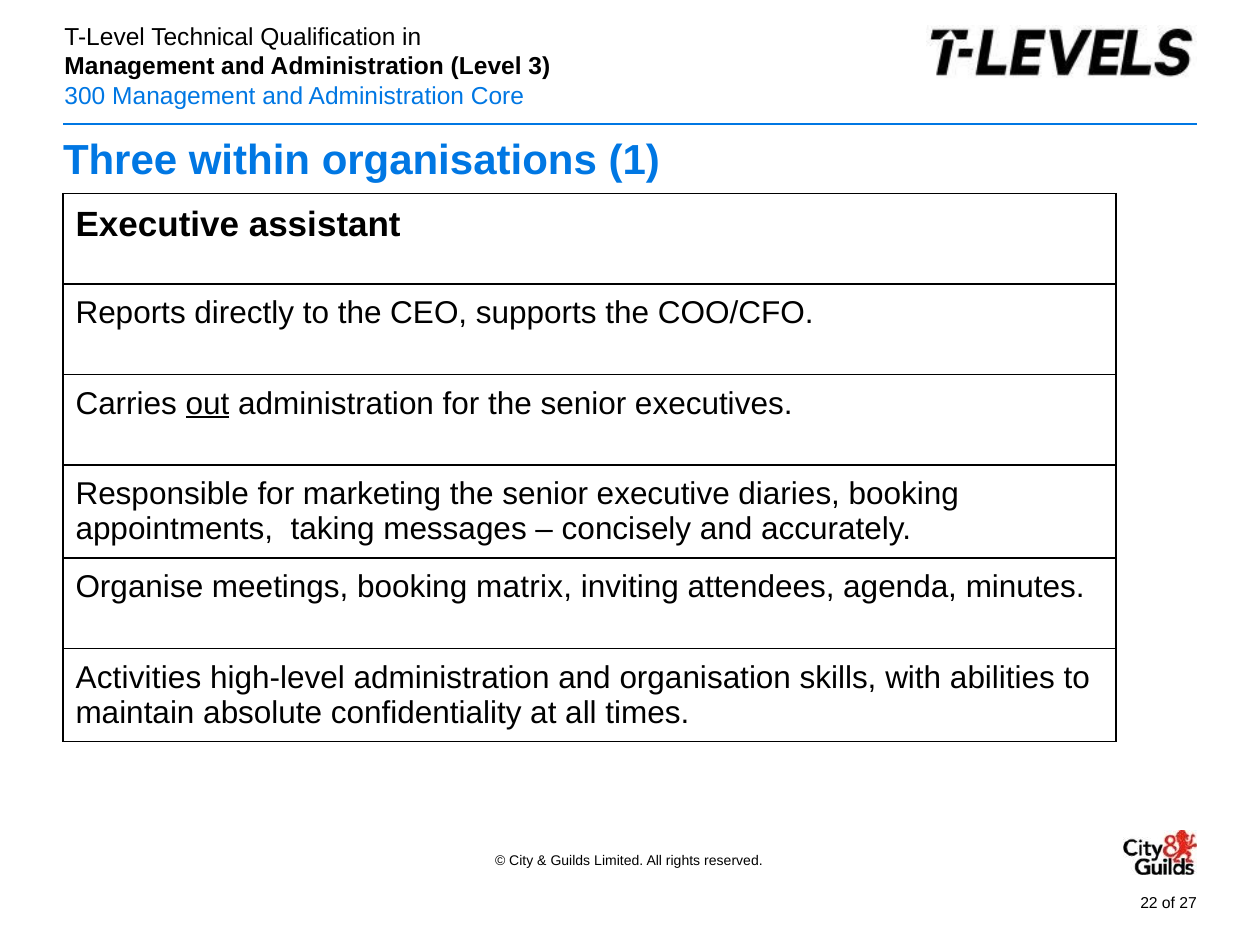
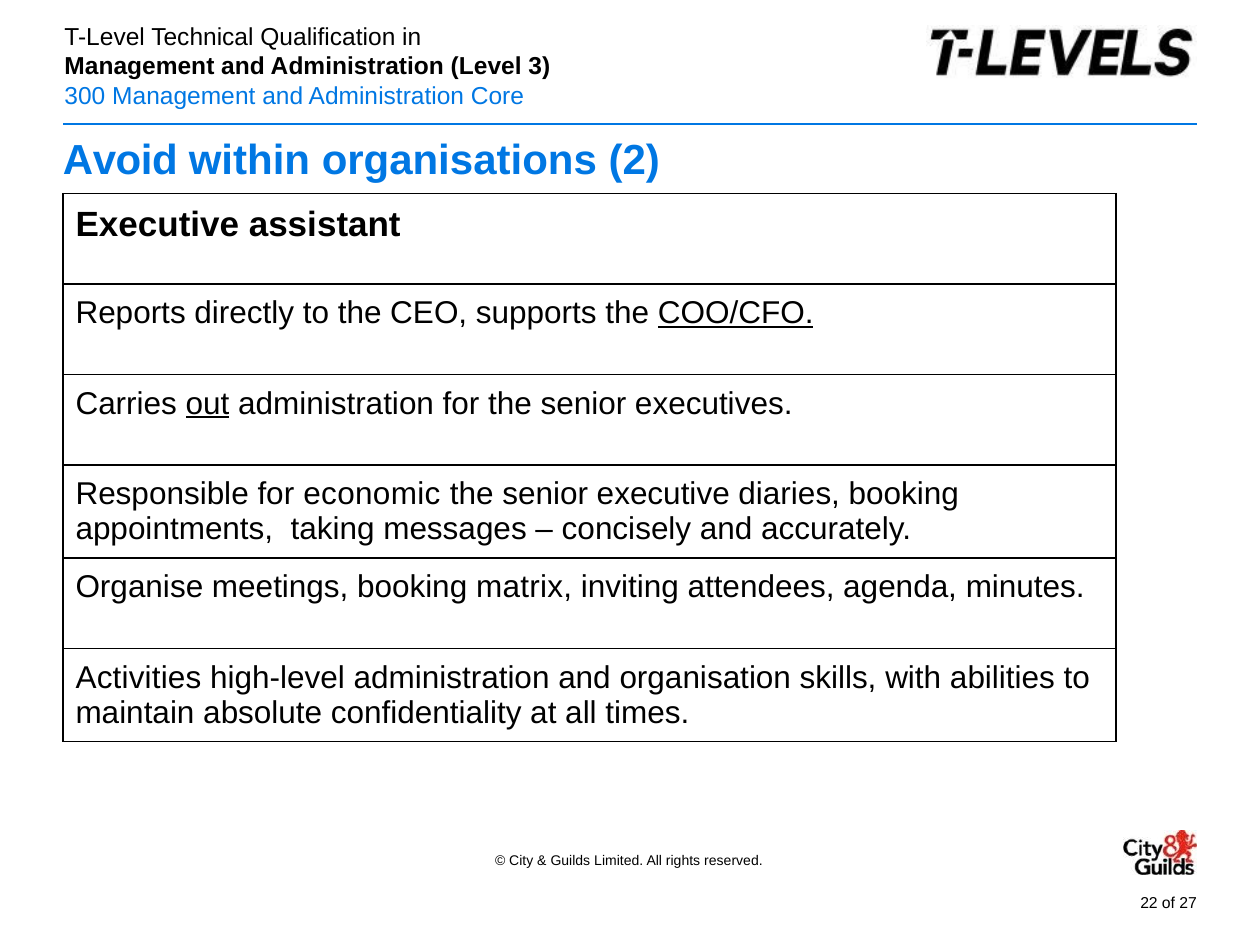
Three: Three -> Avoid
1: 1 -> 2
COO/CFO underline: none -> present
marketing: marketing -> economic
